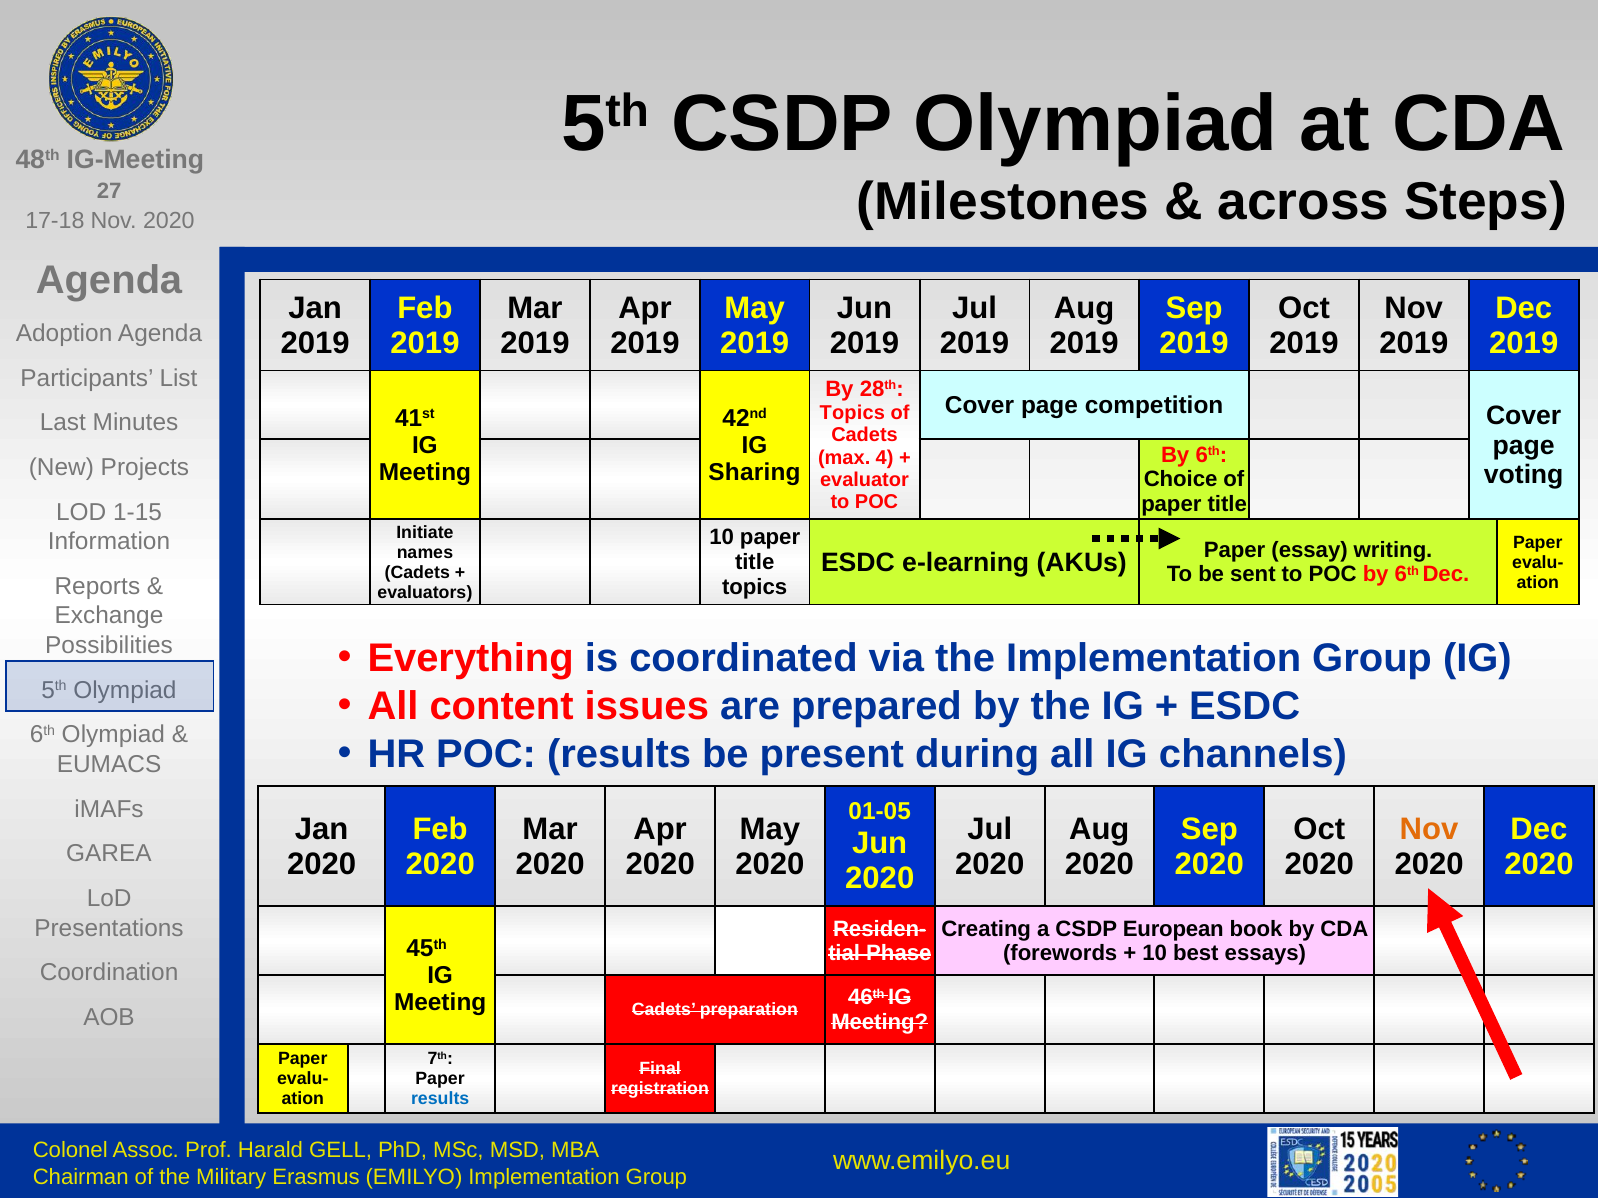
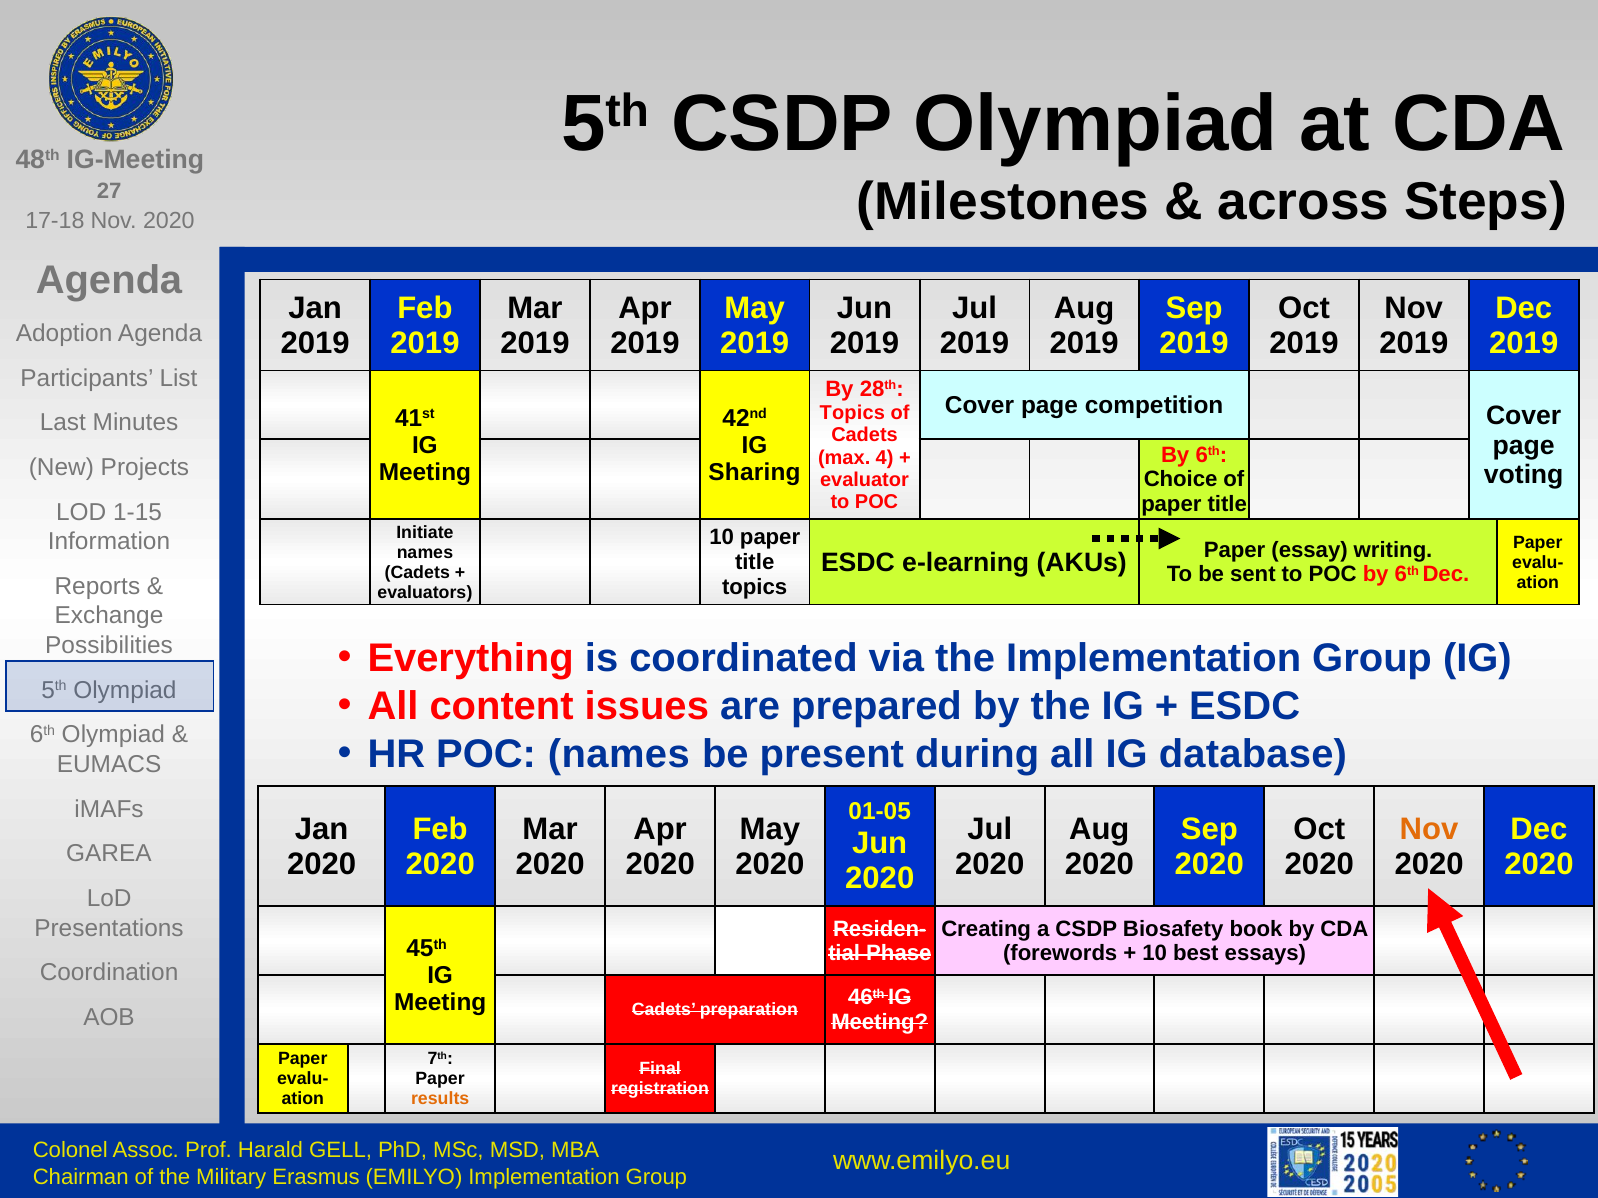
POC results: results -> names
channels: channels -> database
European: European -> Biosafety
results at (440, 1099) colour: blue -> orange
